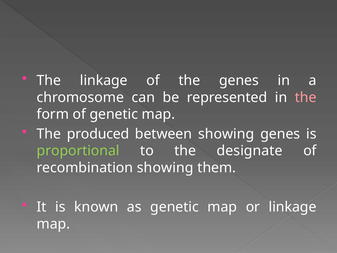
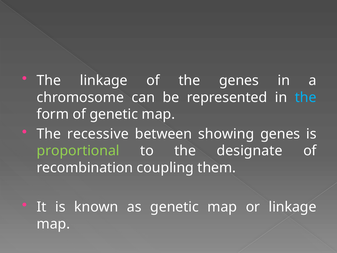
the at (306, 97) colour: pink -> light blue
produced: produced -> recessive
recombination showing: showing -> coupling
